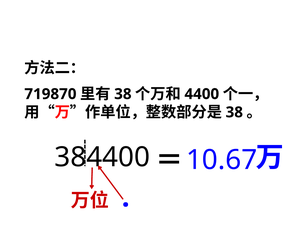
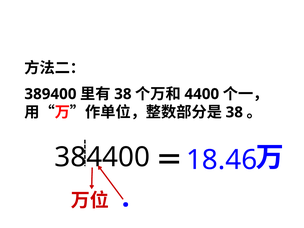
719870: 719870 -> 389400
10.67: 10.67 -> 18.46
